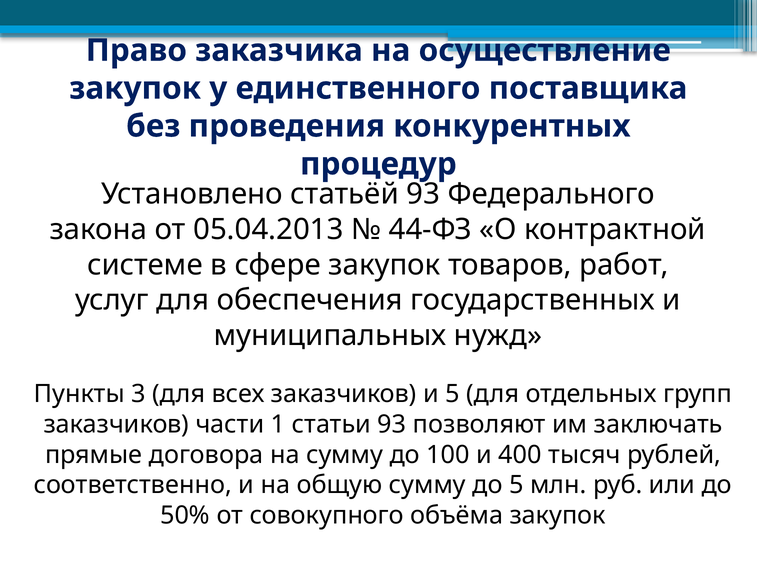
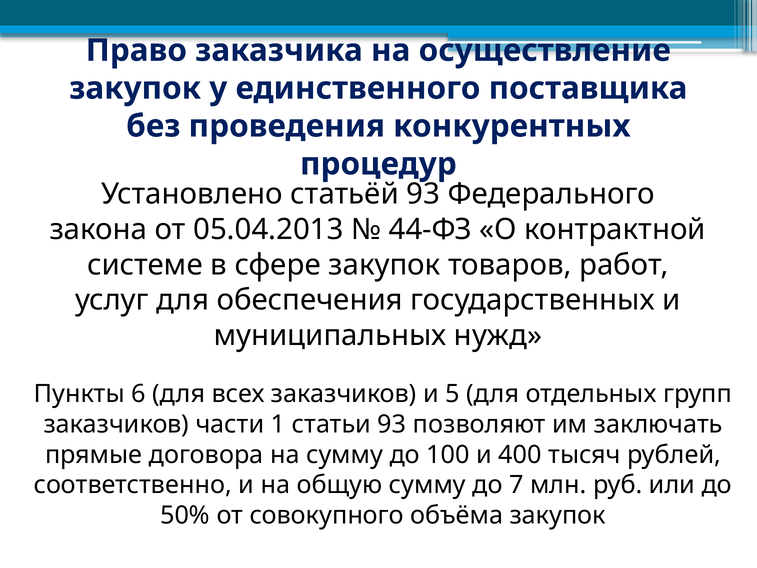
3: 3 -> 6
до 5: 5 -> 7
